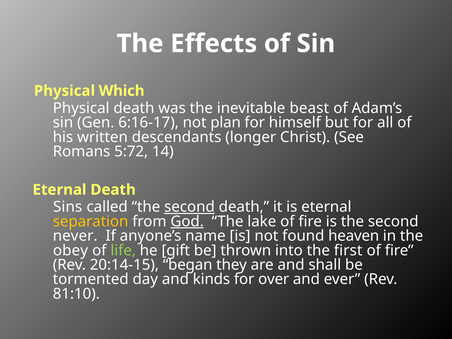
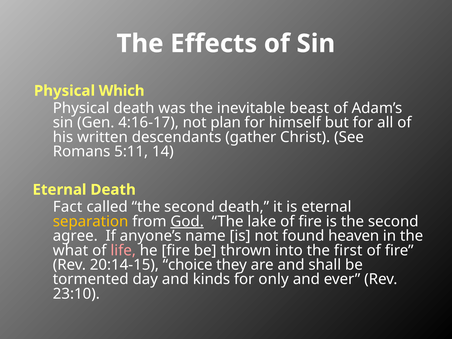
6:16-17: 6:16-17 -> 4:16-17
longer: longer -> gather
5:72: 5:72 -> 5:11
Sins: Sins -> Fact
second at (189, 207) underline: present -> none
never: never -> agree
obey: obey -> what
life colour: light green -> pink
he gift: gift -> fire
began: began -> choice
over: over -> only
81:10: 81:10 -> 23:10
